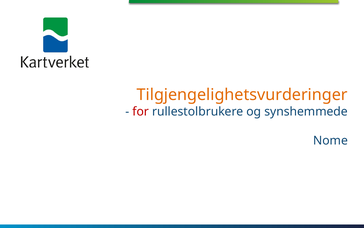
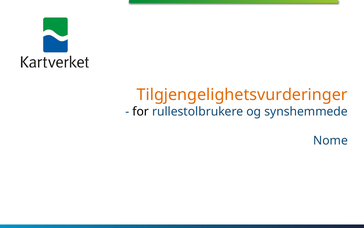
for colour: red -> black
